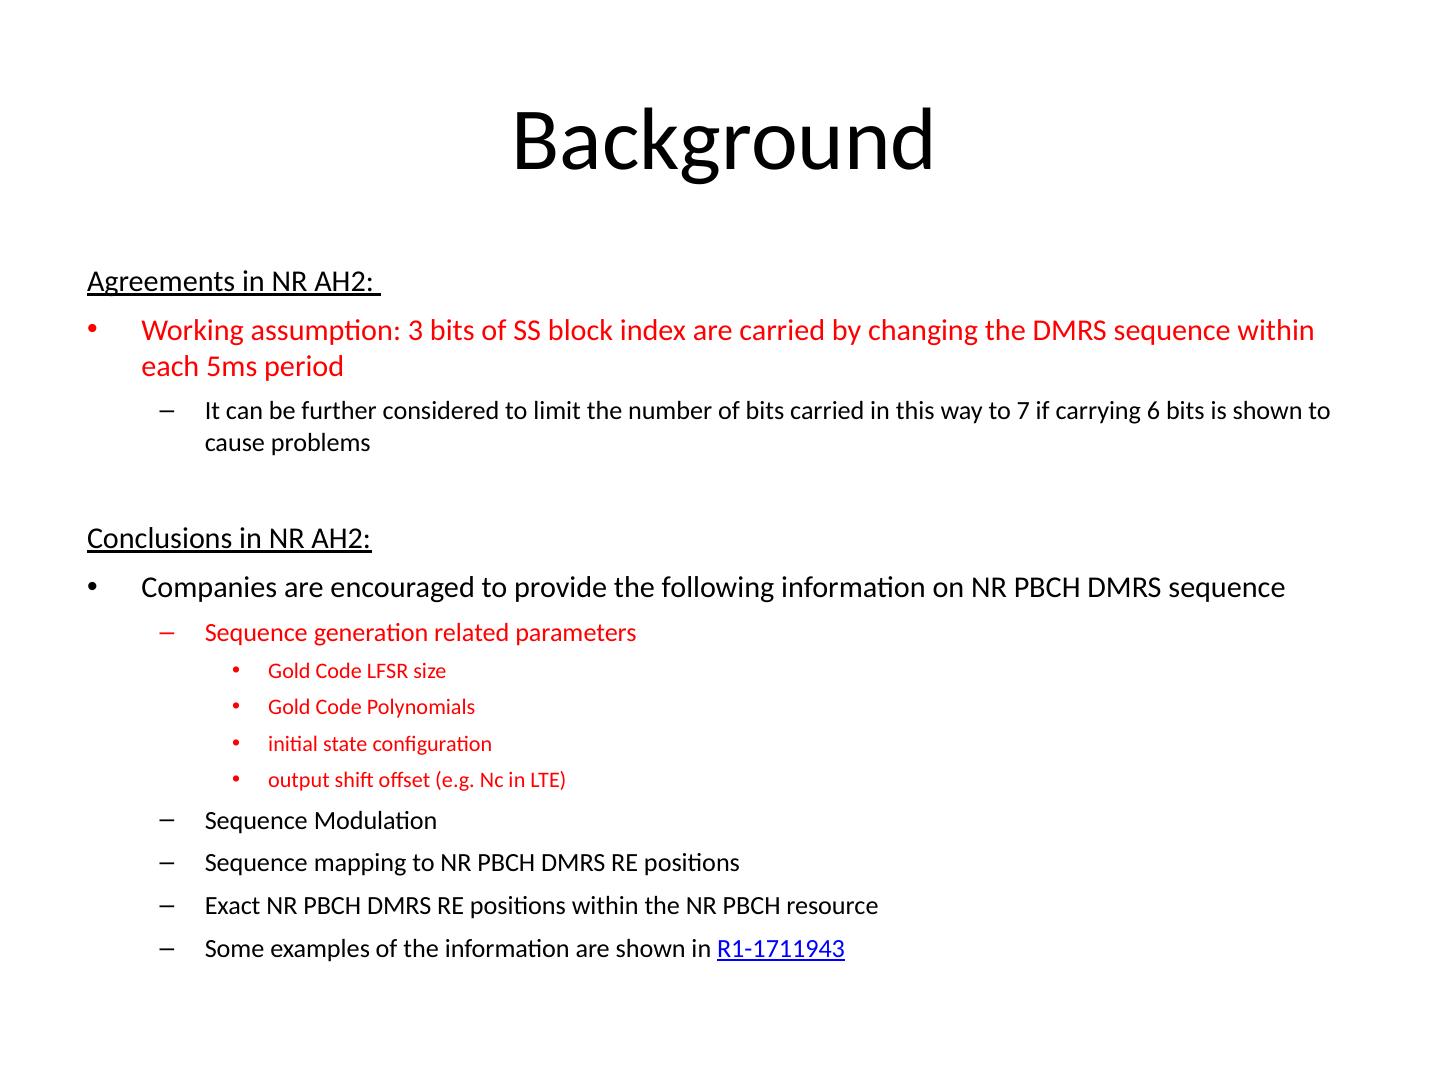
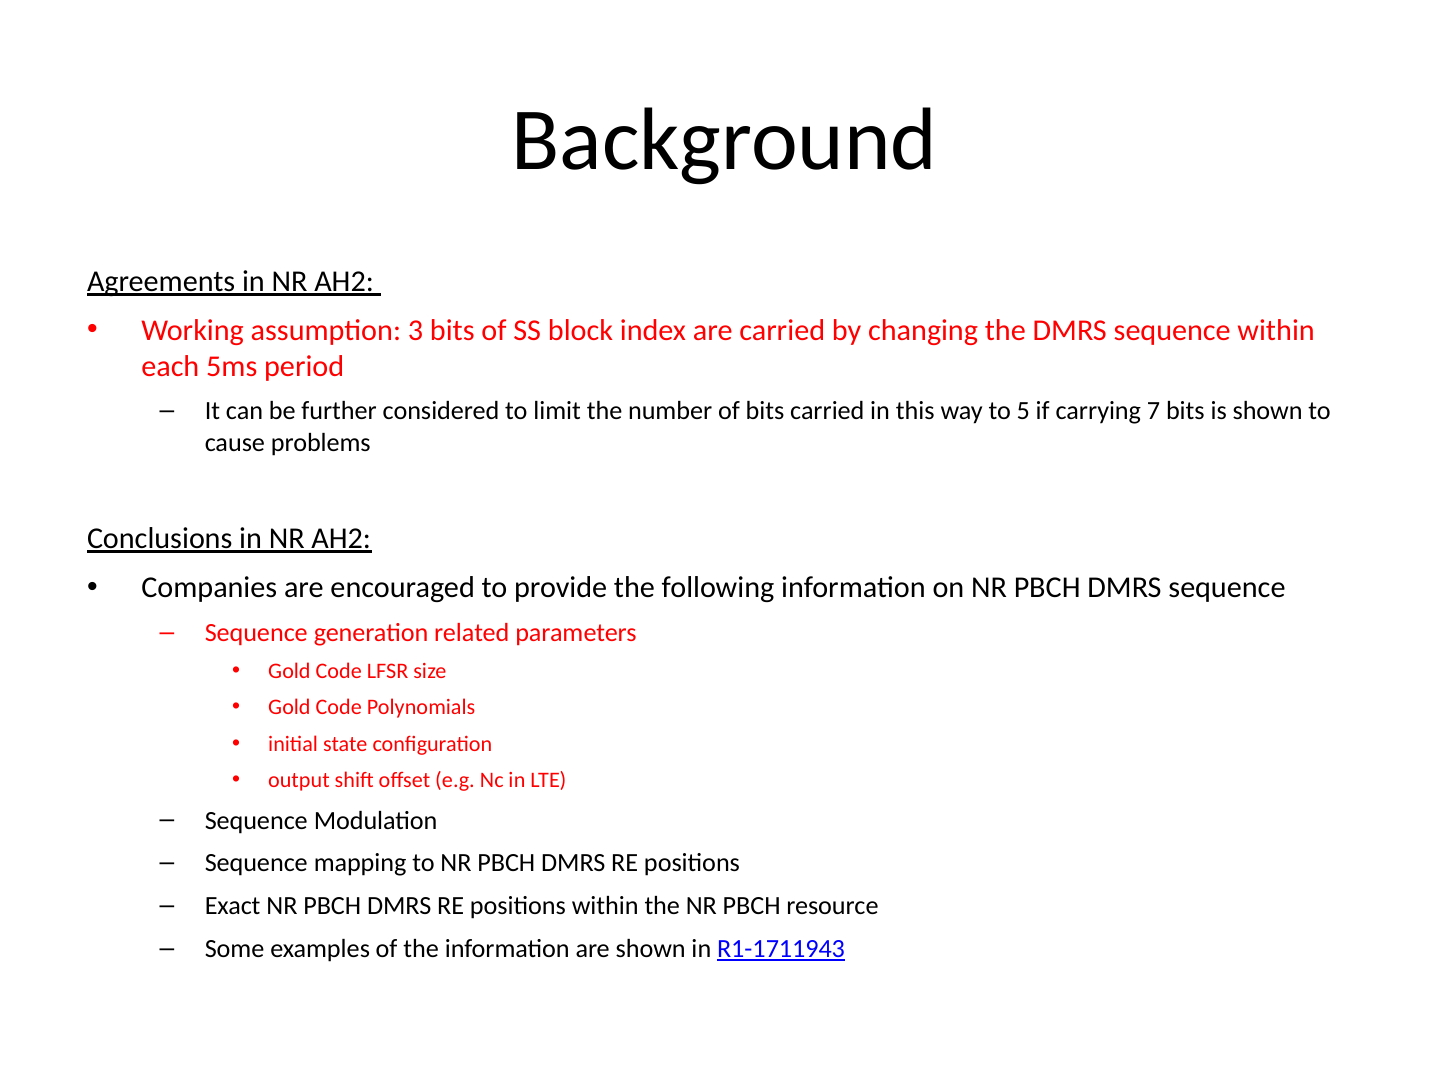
7: 7 -> 5
6: 6 -> 7
